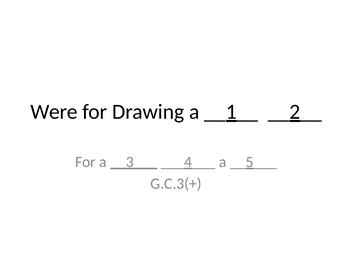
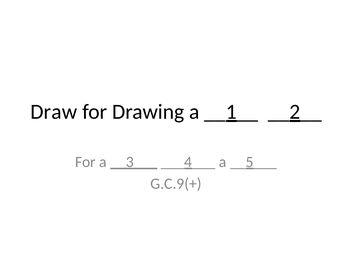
Were: Were -> Draw
G.C.3(+: G.C.3(+ -> G.C.9(+
